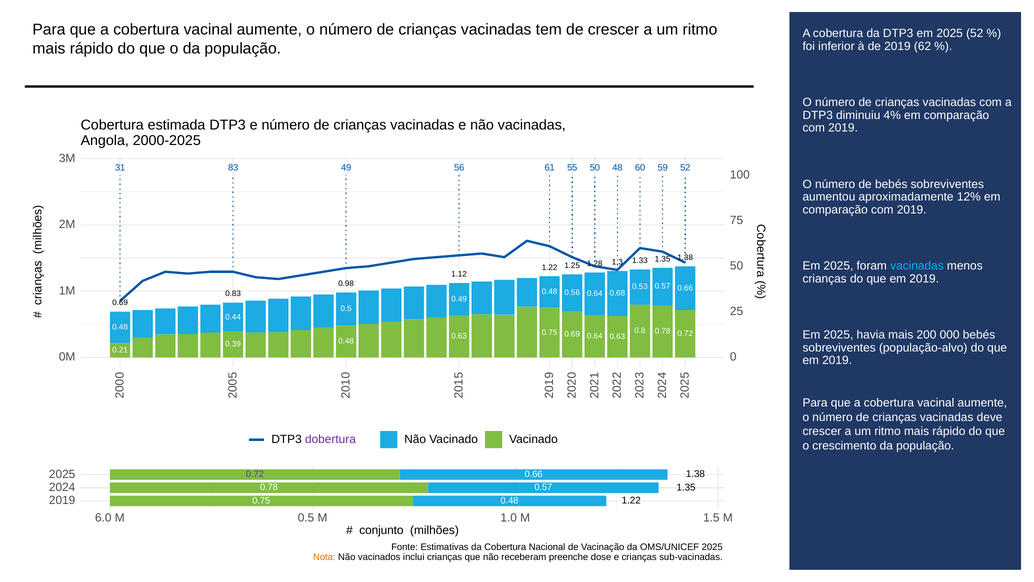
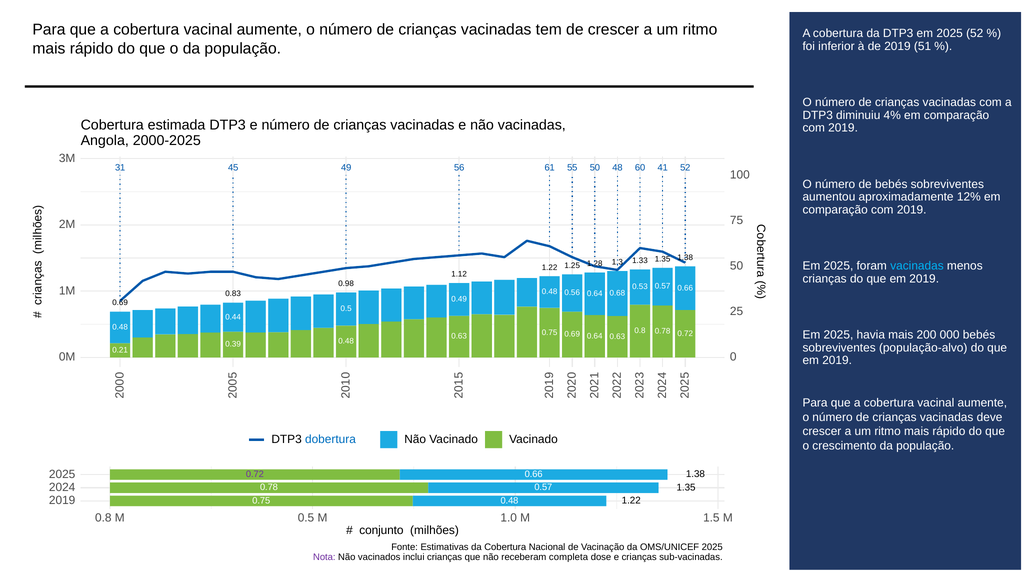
62: 62 -> 51
83: 83 -> 45
59: 59 -> 41
dobertura colour: purple -> blue
6.0 at (103, 518): 6.0 -> 0.8
Nota colour: orange -> purple
preenche: preenche -> completa
